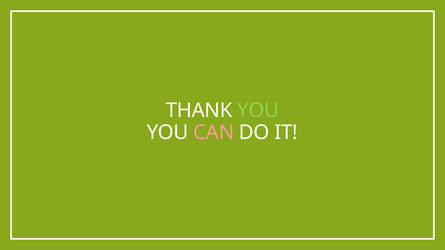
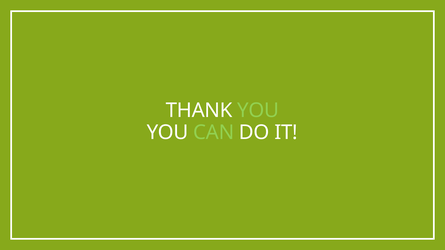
CAN colour: pink -> light green
